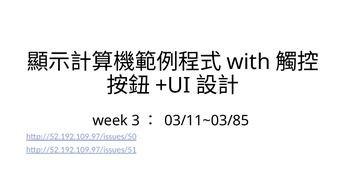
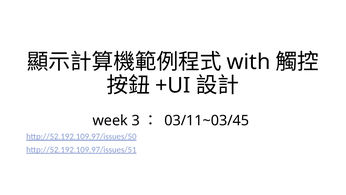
03/11~03/85: 03/11~03/85 -> 03/11~03/45
